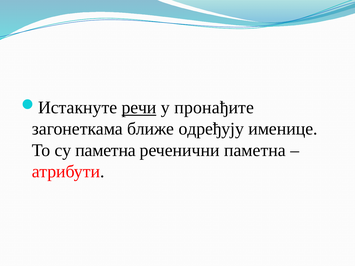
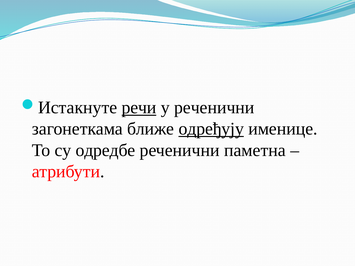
у пронађите: пронађите -> реченични
одређују underline: none -> present
су паметна: паметна -> одредбе
